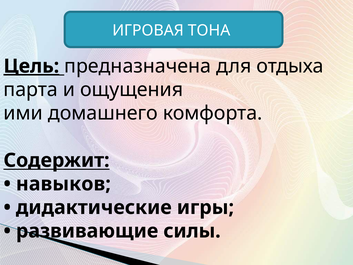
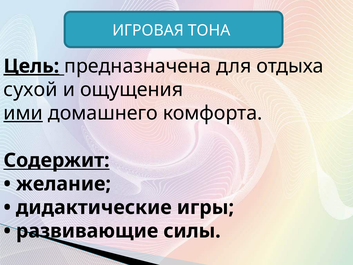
парта: парта -> сухой
ими underline: none -> present
навыков: навыков -> желание
